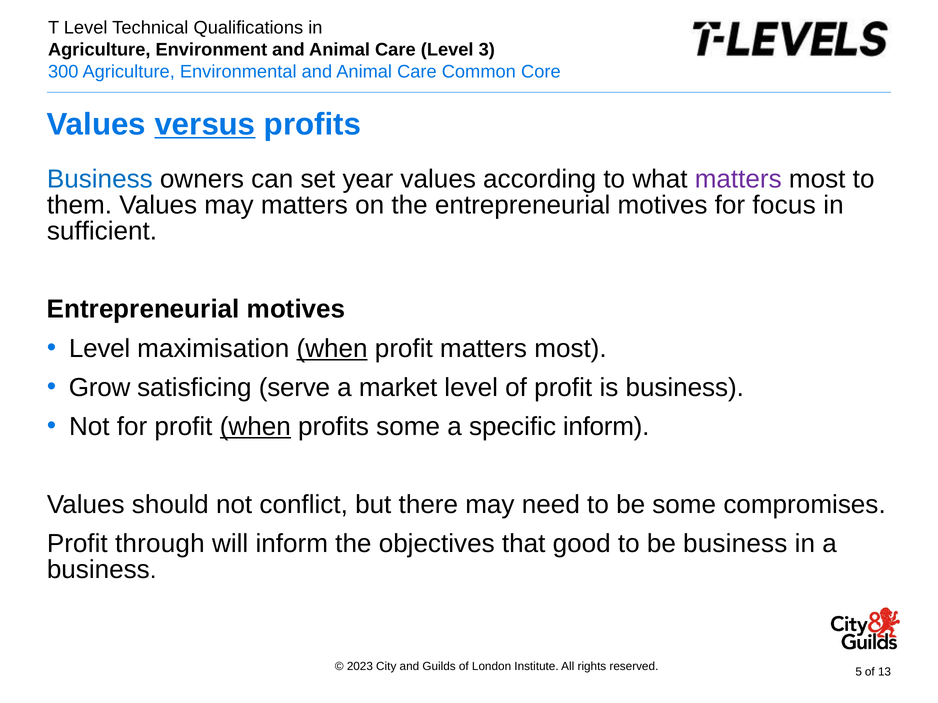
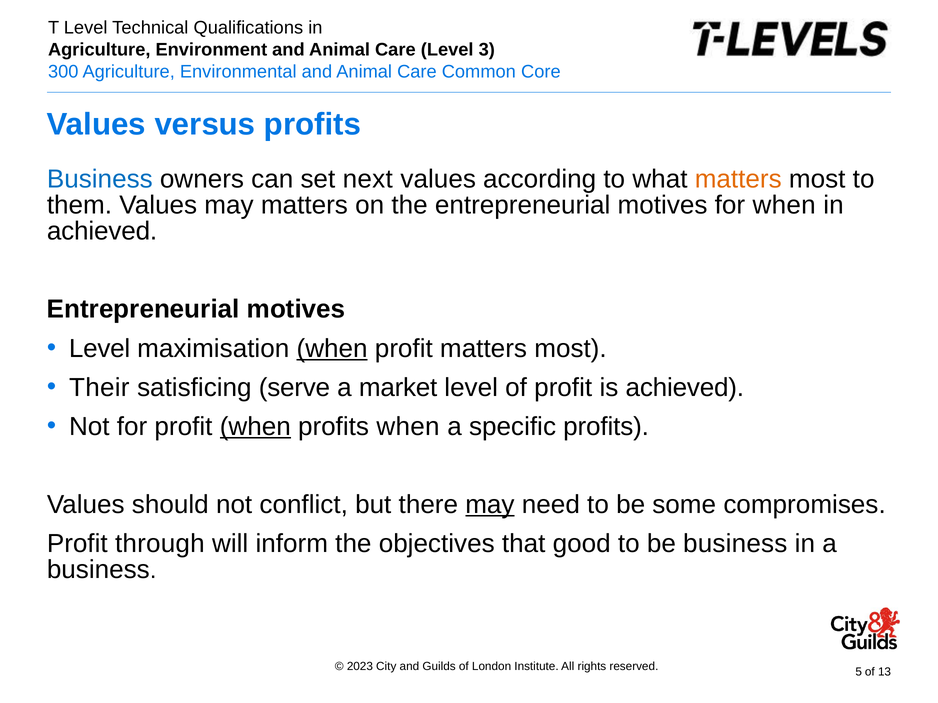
versus underline: present -> none
year: year -> next
matters at (738, 179) colour: purple -> orange
for focus: focus -> when
sufficient at (102, 231): sufficient -> achieved
Grow: Grow -> Their
is business: business -> achieved
profits some: some -> when
specific inform: inform -> profits
may at (490, 505) underline: none -> present
